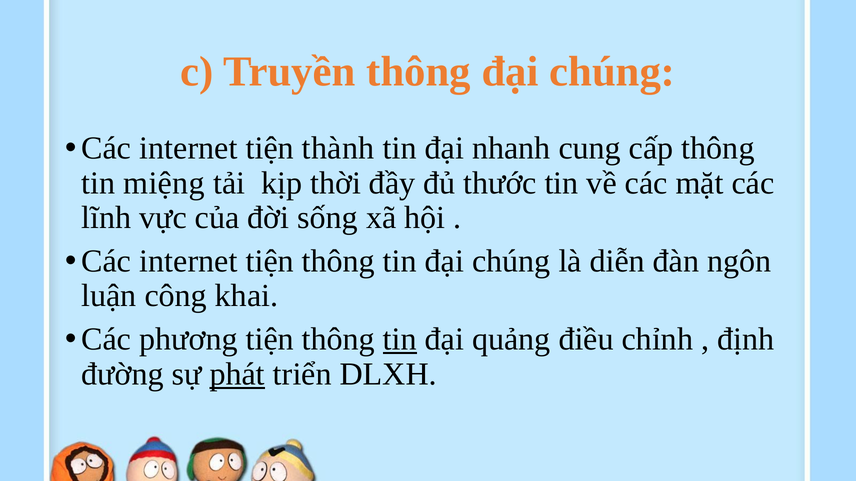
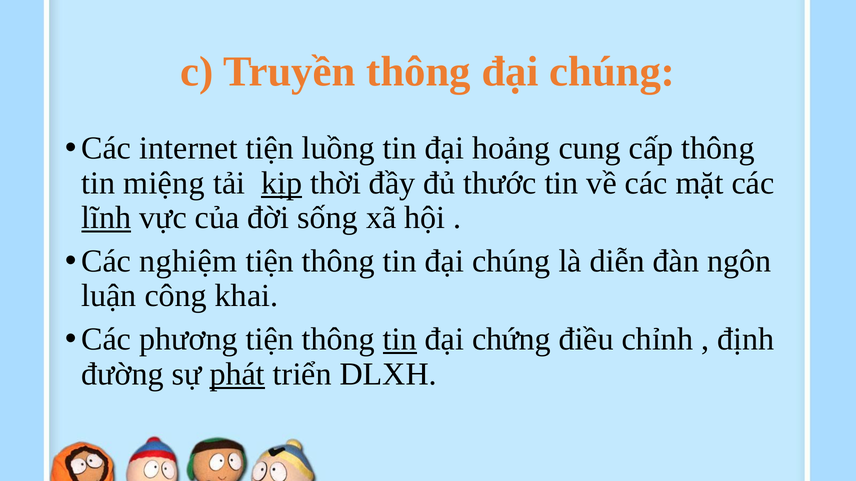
thành: thành -> luồng
nhanh: nhanh -> hoảng
kịp underline: none -> present
lĩnh underline: none -> present
internet at (188, 261): internet -> nghiệm
quảng: quảng -> chứng
